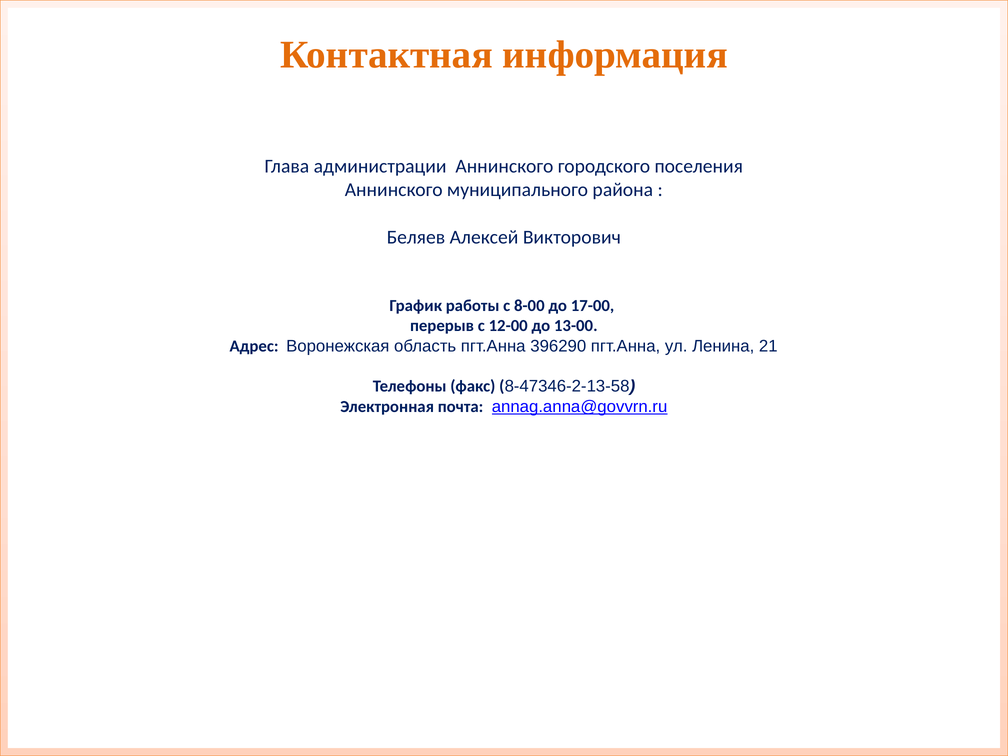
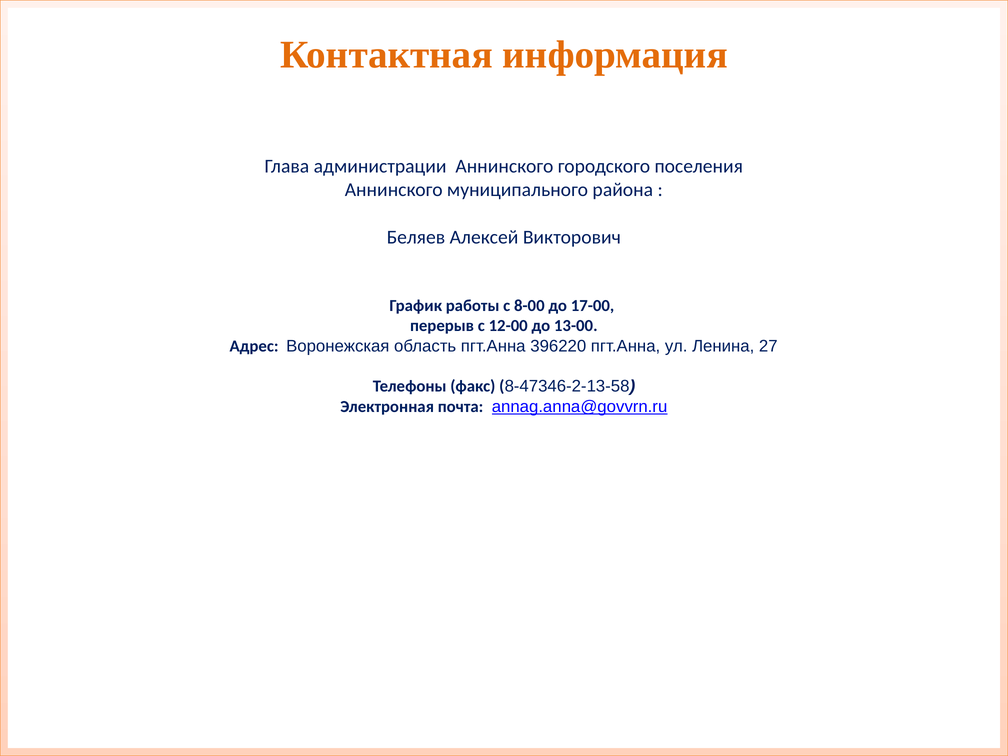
396290: 396290 -> 396220
21: 21 -> 27
